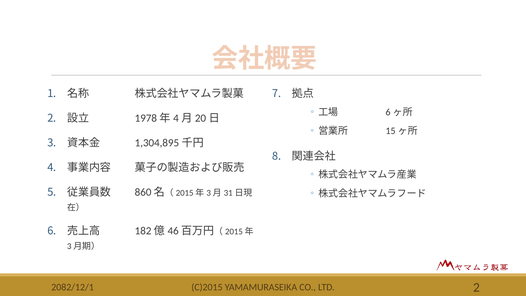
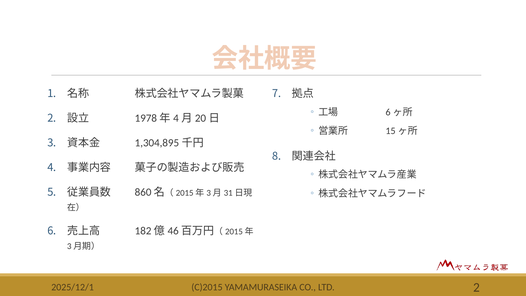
2082/12/1: 2082/12/1 -> 2025/12/1
